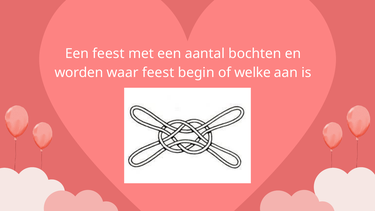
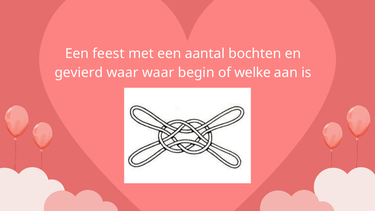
worden: worden -> gevierd
waar feest: feest -> waar
